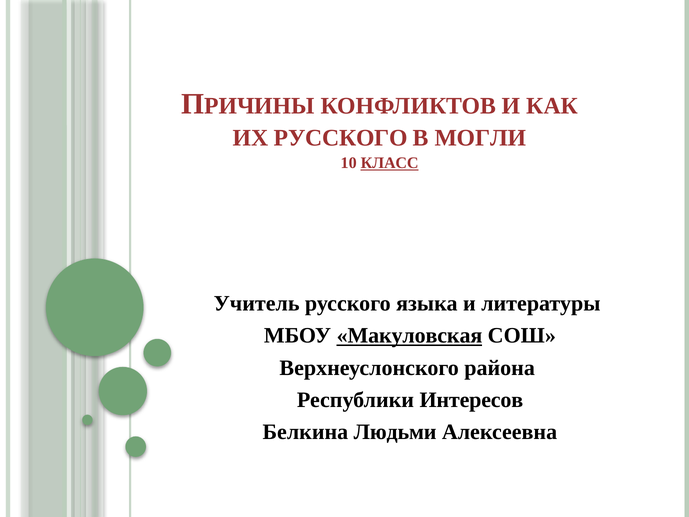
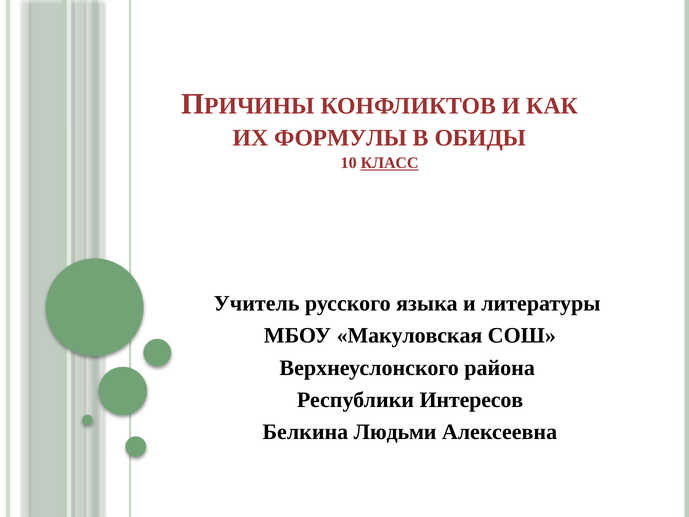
ИХ РУССКОГО: РУССКОГО -> ФОРМУЛЫ
МОГЛИ: МОГЛИ -> ОБИДЫ
Макуловская underline: present -> none
